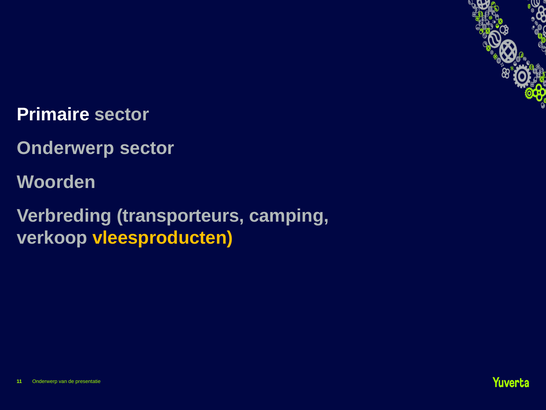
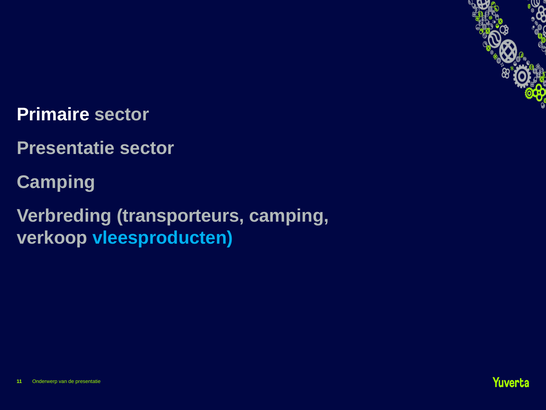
Onderwerp at (66, 148): Onderwerp -> Presentatie
Woorden at (56, 182): Woorden -> Camping
vleesproducten colour: yellow -> light blue
